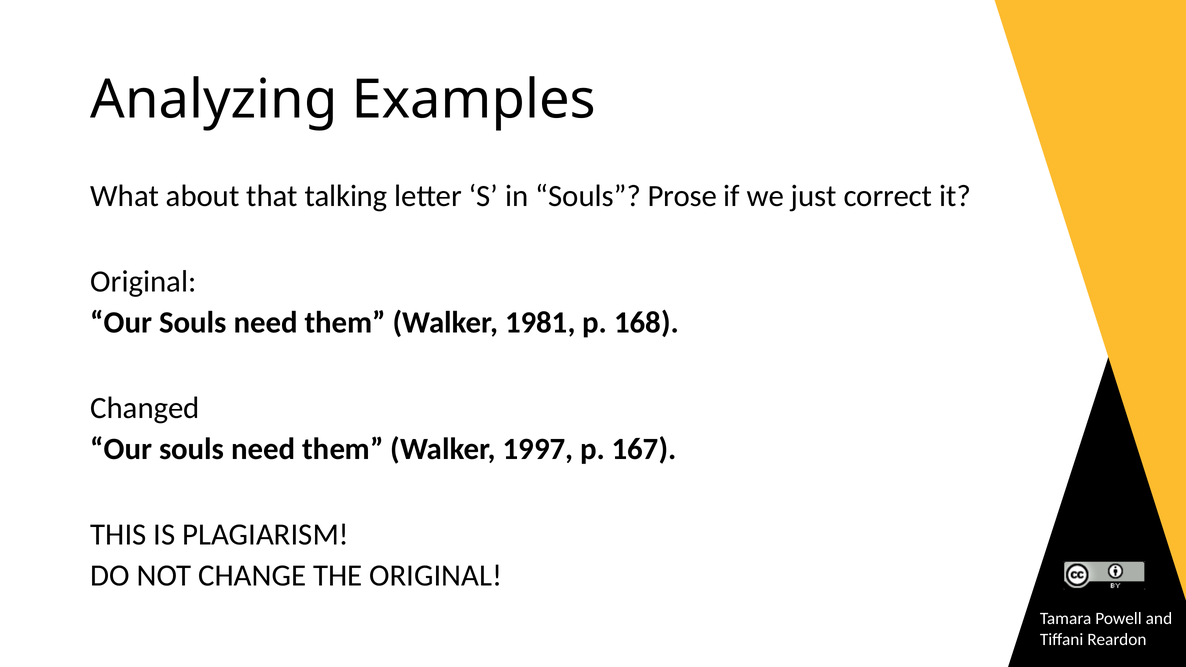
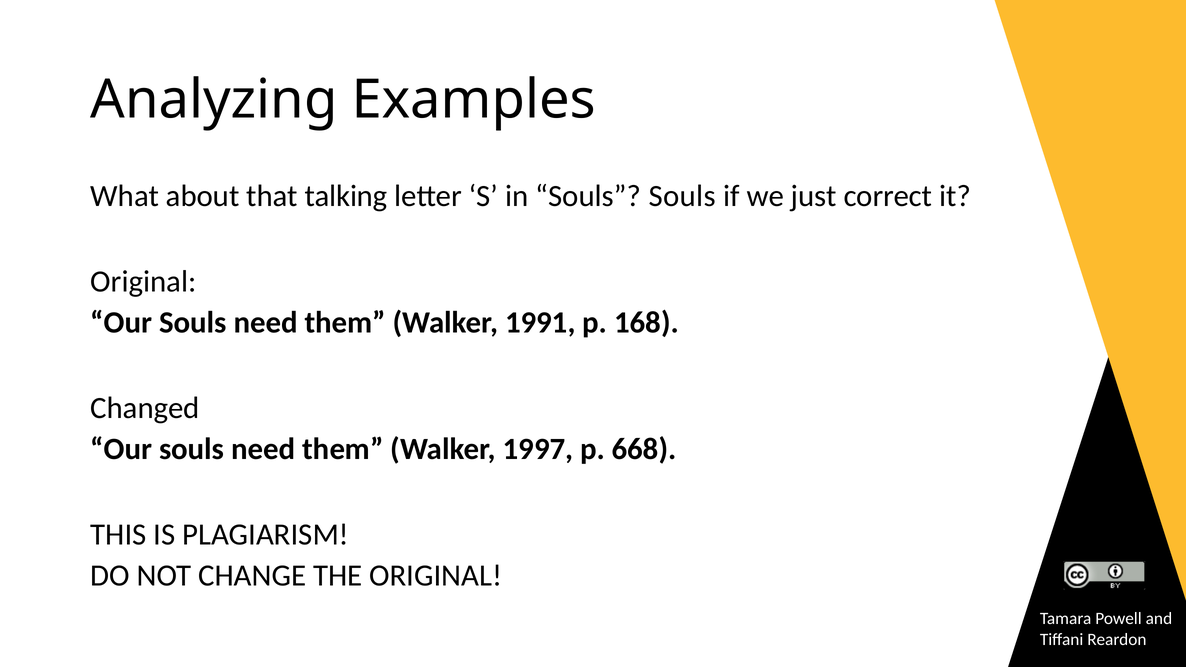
Souls Prose: Prose -> Souls
1981: 1981 -> 1991
167: 167 -> 668
